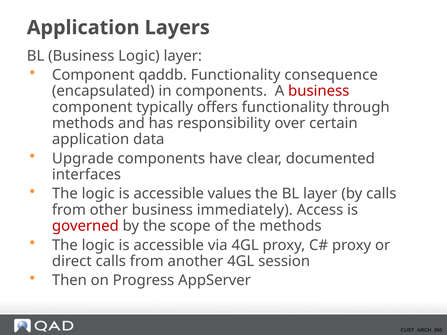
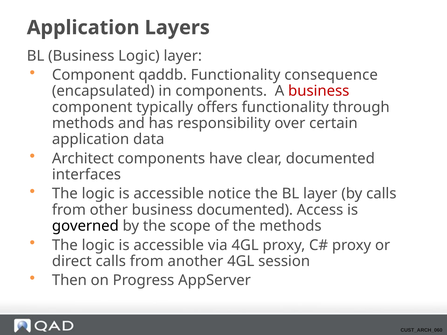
Upgrade: Upgrade -> Architect
values: values -> notice
business immediately: immediately -> documented
governed colour: red -> black
